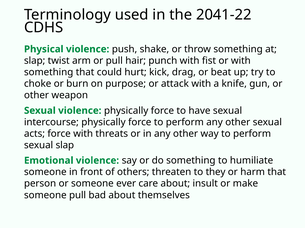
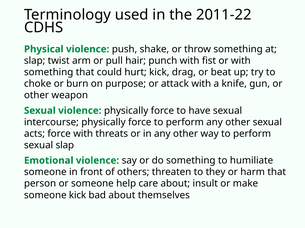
2041-22: 2041-22 -> 2011-22
ever: ever -> help
someone pull: pull -> kick
